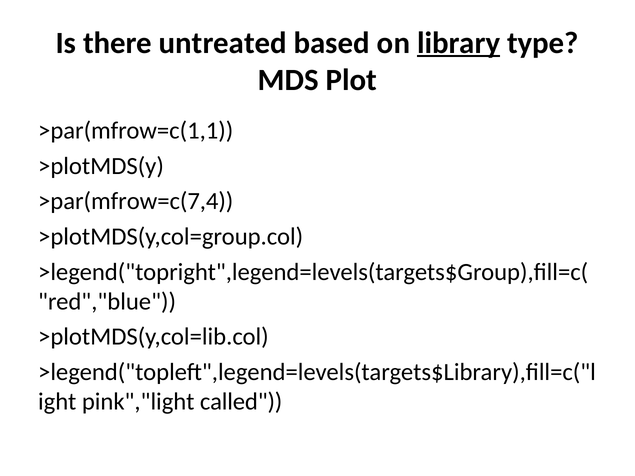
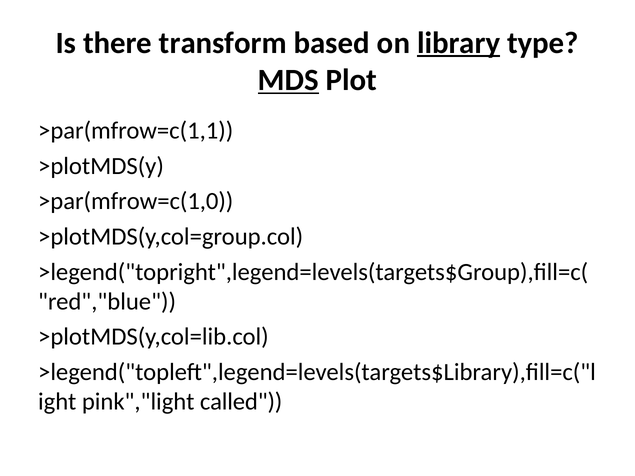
untreated: untreated -> transform
MDS underline: none -> present
>par(mfrow=c(7,4: >par(mfrow=c(7,4 -> >par(mfrow=c(1,0
